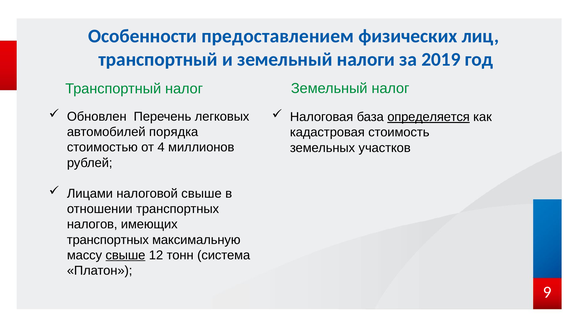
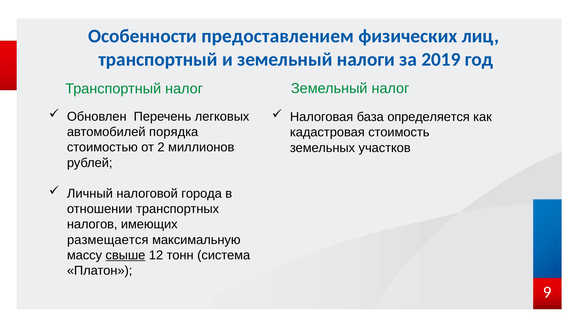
определяется underline: present -> none
4: 4 -> 2
Лицами: Лицами -> Личный
налоговой свыше: свыше -> города
транспортных at (108, 240): транспортных -> размещается
